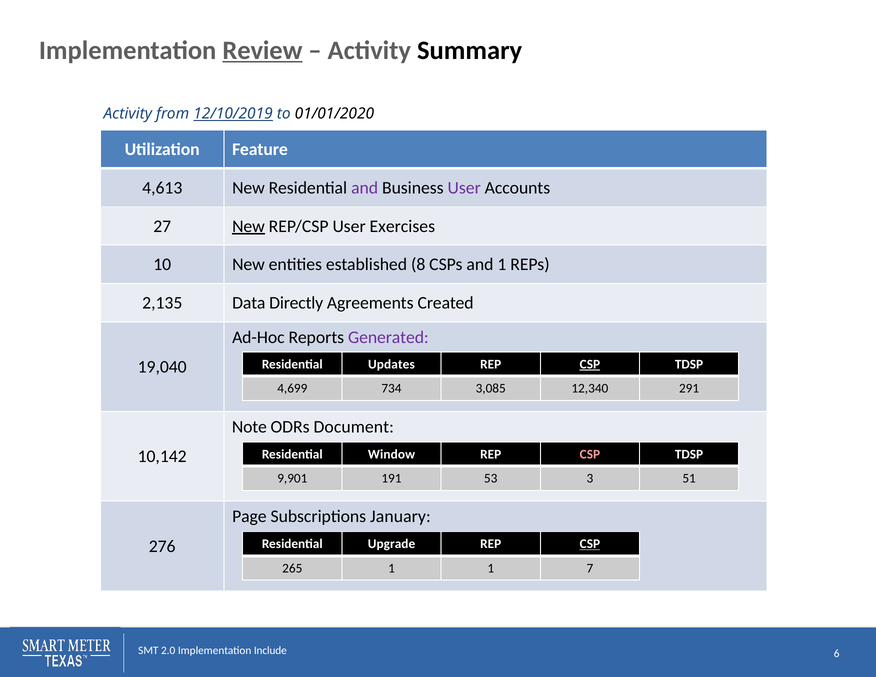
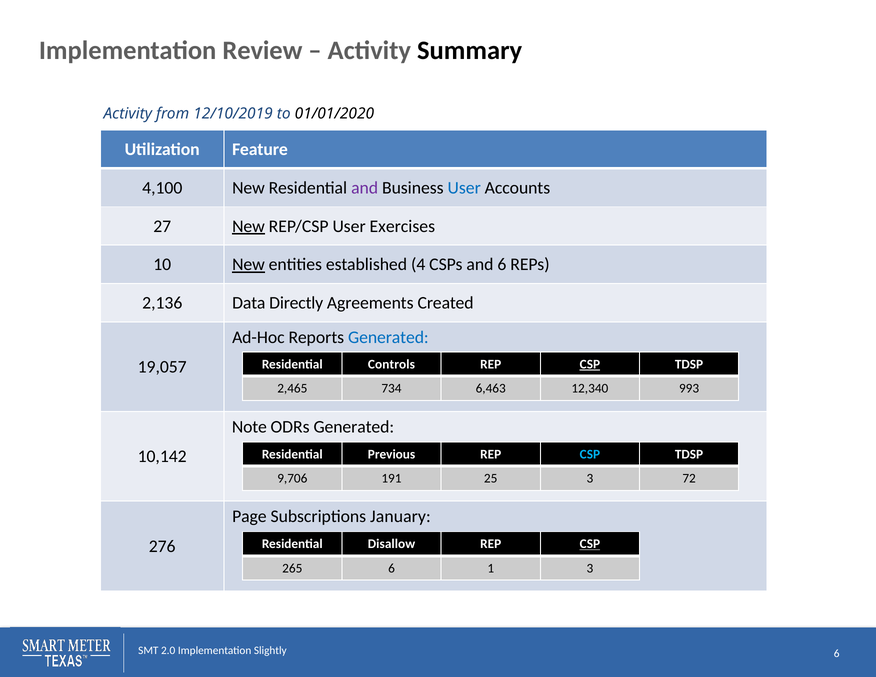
Review underline: present -> none
12/10/2019 underline: present -> none
4,613: 4,613 -> 4,100
User at (464, 188) colour: purple -> blue
New at (248, 265) underline: none -> present
8: 8 -> 4
and 1: 1 -> 6
2,135: 2,135 -> 2,136
Generated at (388, 337) colour: purple -> blue
Updates: Updates -> Controls
19,040: 19,040 -> 19,057
4,699: 4,699 -> 2,465
3,085: 3,085 -> 6,463
291: 291 -> 993
ODRs Document: Document -> Generated
Window: Window -> Previous
CSP at (590, 454) colour: pink -> light blue
9,901: 9,901 -> 9,706
53: 53 -> 25
51: 51 -> 72
Upgrade: Upgrade -> Disallow
265 1: 1 -> 6
1 7: 7 -> 3
Include: Include -> Slightly
